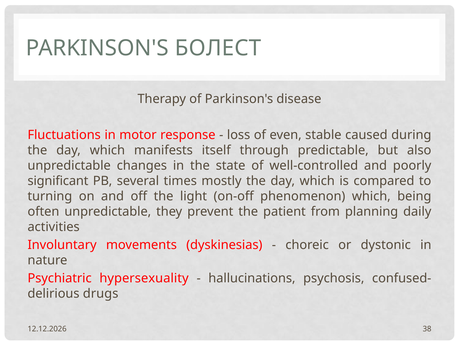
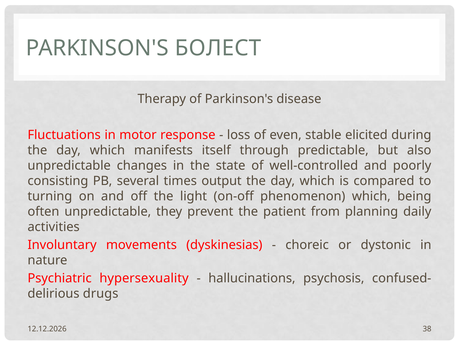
caused: caused -> elicited
significant: significant -> consisting
mostly: mostly -> output
